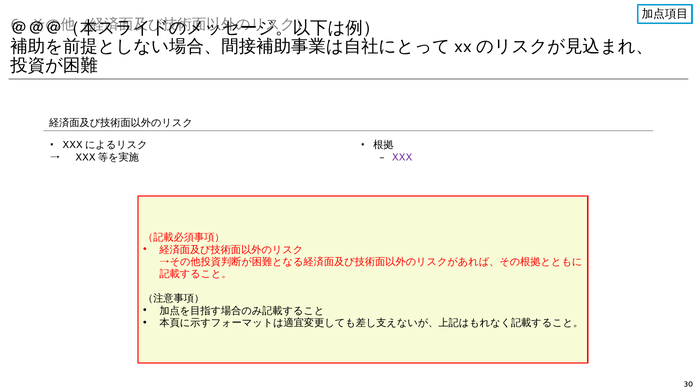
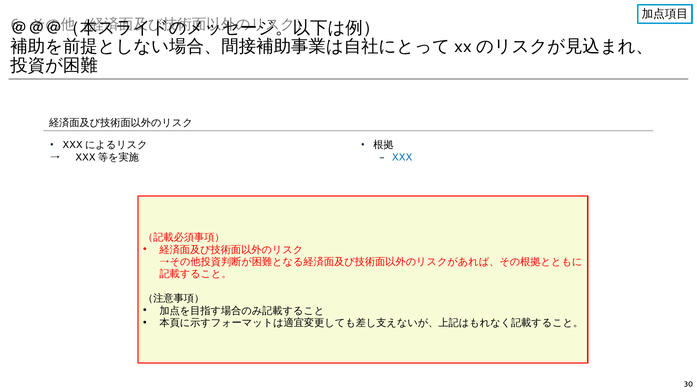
XXX colour: purple -> blue
